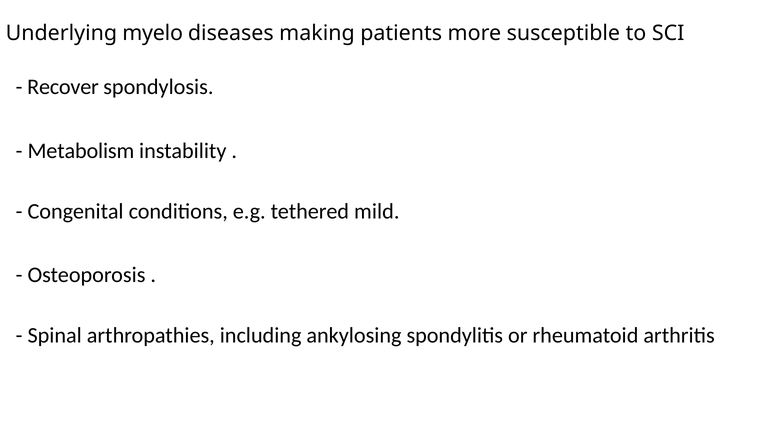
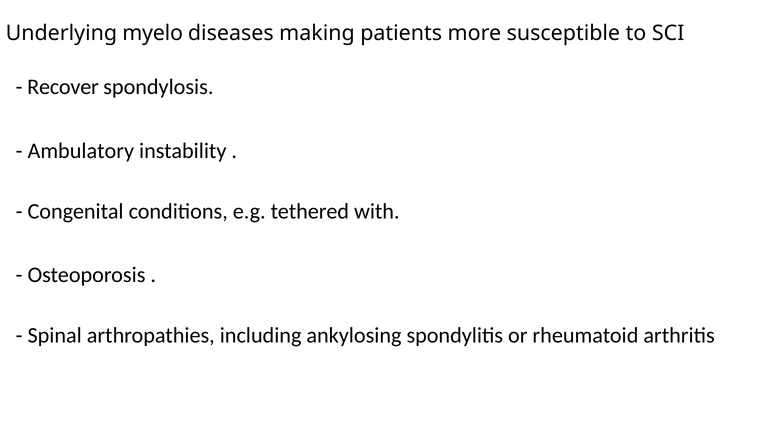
Metabolism: Metabolism -> Ambulatory
mild: mild -> with
